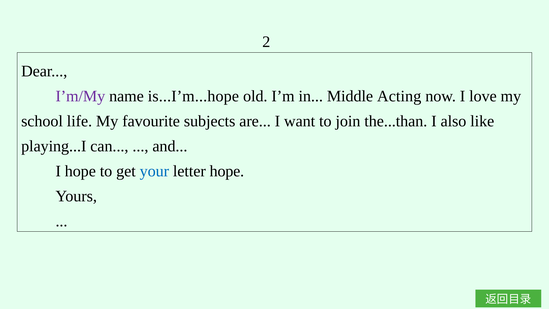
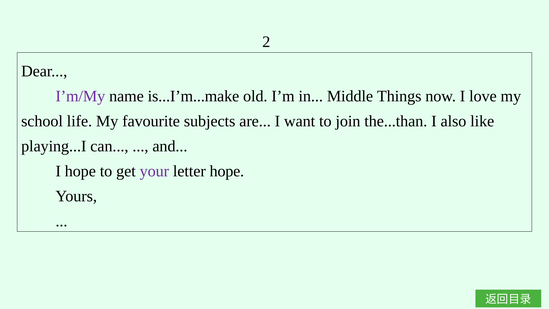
is...I’m...hope: is...I’m...hope -> is...I’m...make
Acting: Acting -> Things
your colour: blue -> purple
